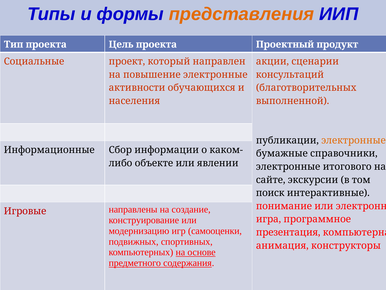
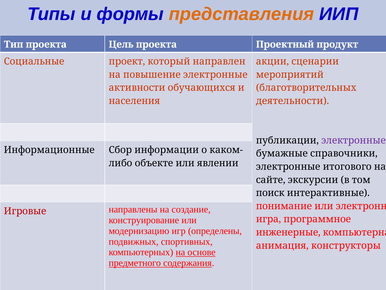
консультаций: консультаций -> мероприятий
выполненной: выполненной -> деятельности
электронные at (354, 140) colour: orange -> purple
самооценки: самооценки -> определены
презентация: презентация -> инженерные
